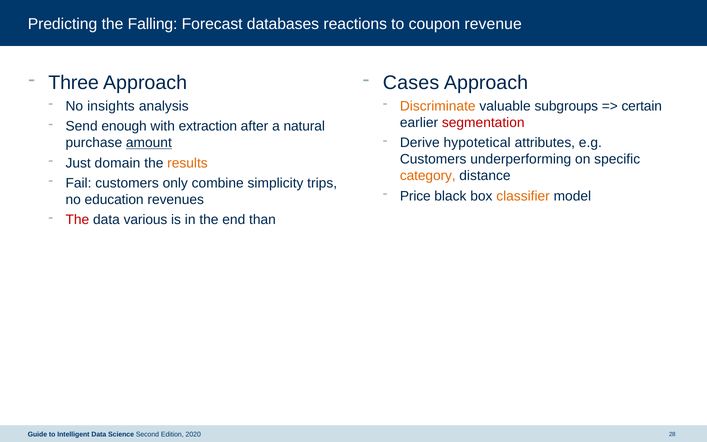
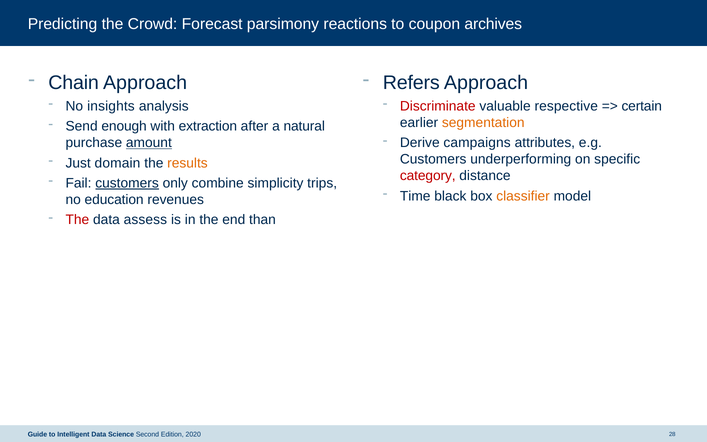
Falling: Falling -> Crowd
databases: databases -> parsimony
revenue: revenue -> archives
Three: Three -> Chain
Cases: Cases -> Refers
Discriminate colour: orange -> red
subgroups: subgroups -> respective
segmentation colour: red -> orange
hypotetical: hypotetical -> campaigns
category colour: orange -> red
customers at (127, 183) underline: none -> present
Price: Price -> Time
various: various -> assess
